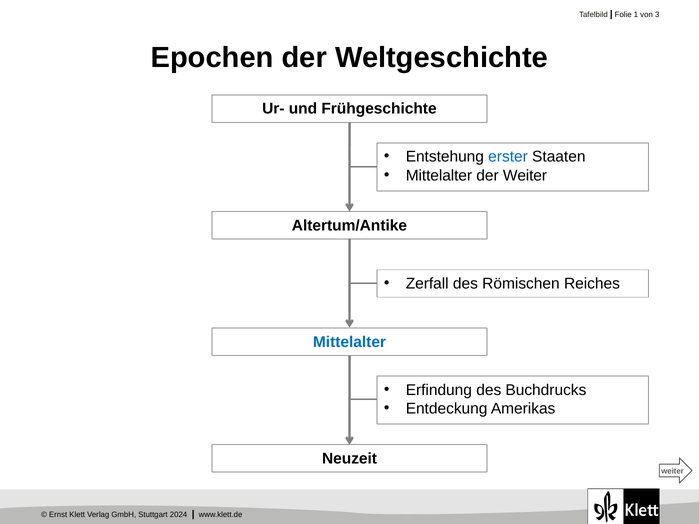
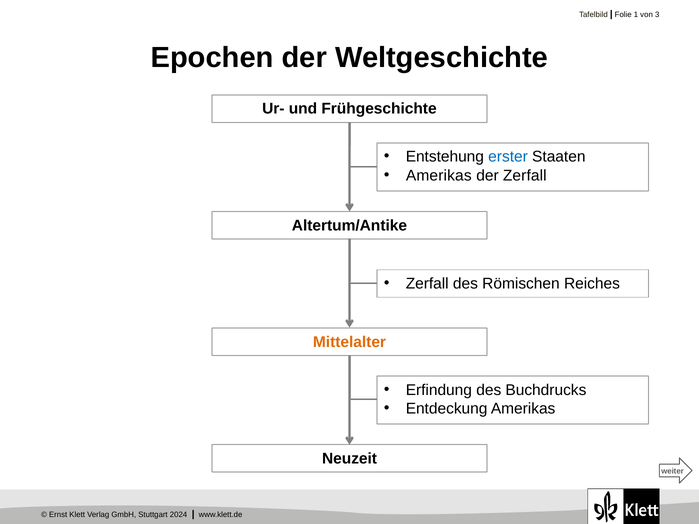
Mittelalter at (439, 175): Mittelalter -> Amerikas
der Weiter: Weiter -> Zerfall
Mittelalter at (349, 342) colour: blue -> orange
